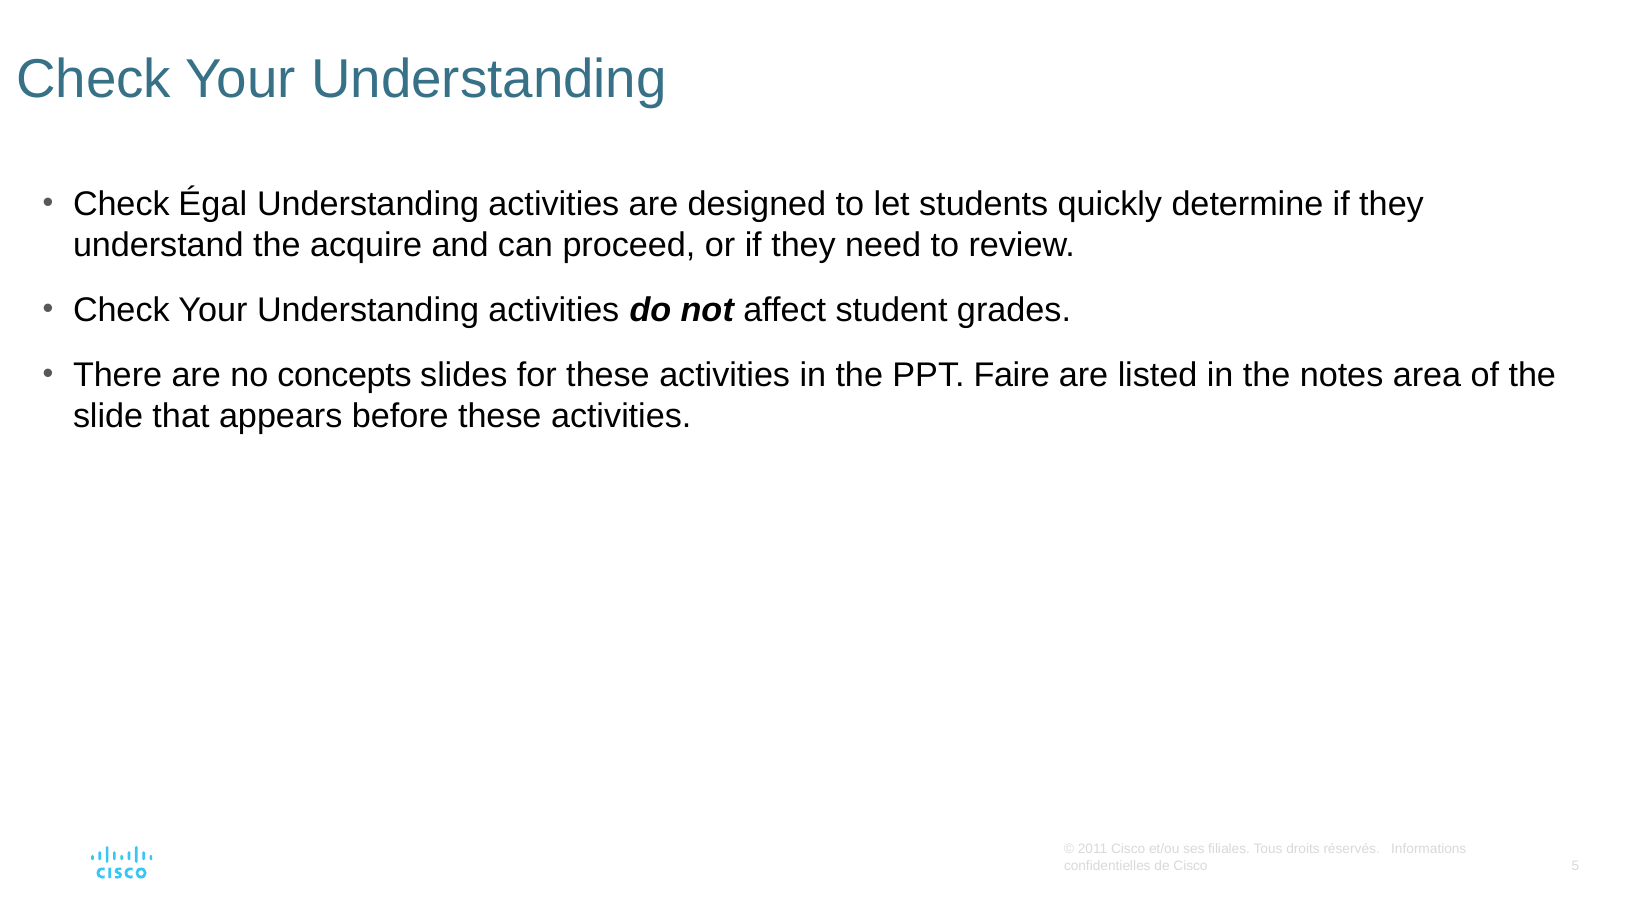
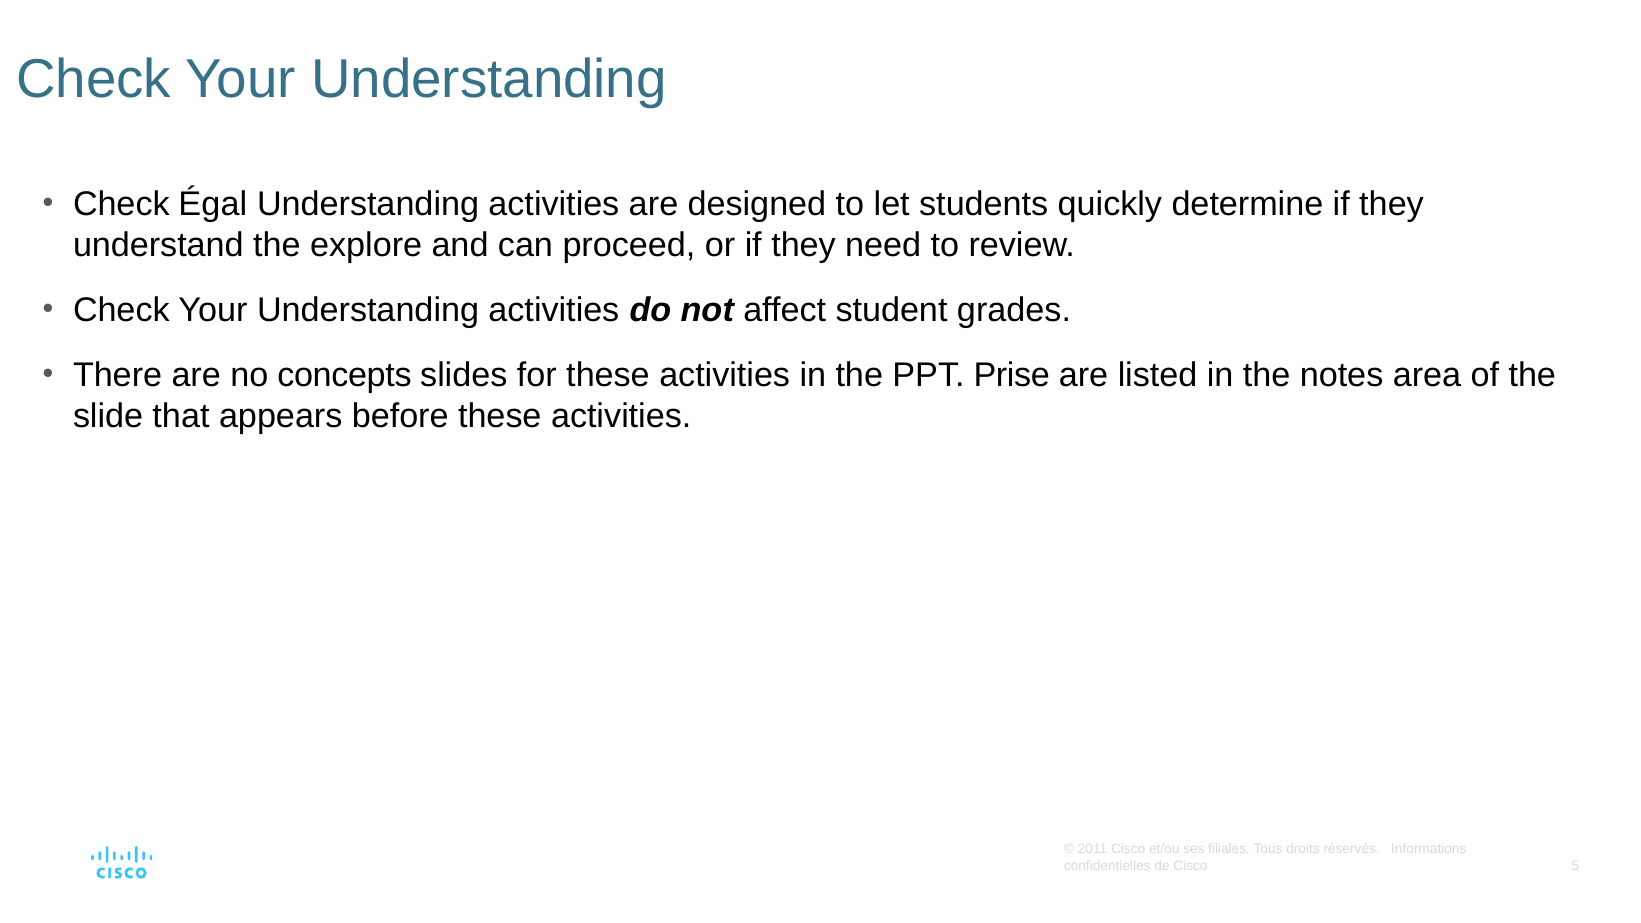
acquire: acquire -> explore
Faire: Faire -> Prise
